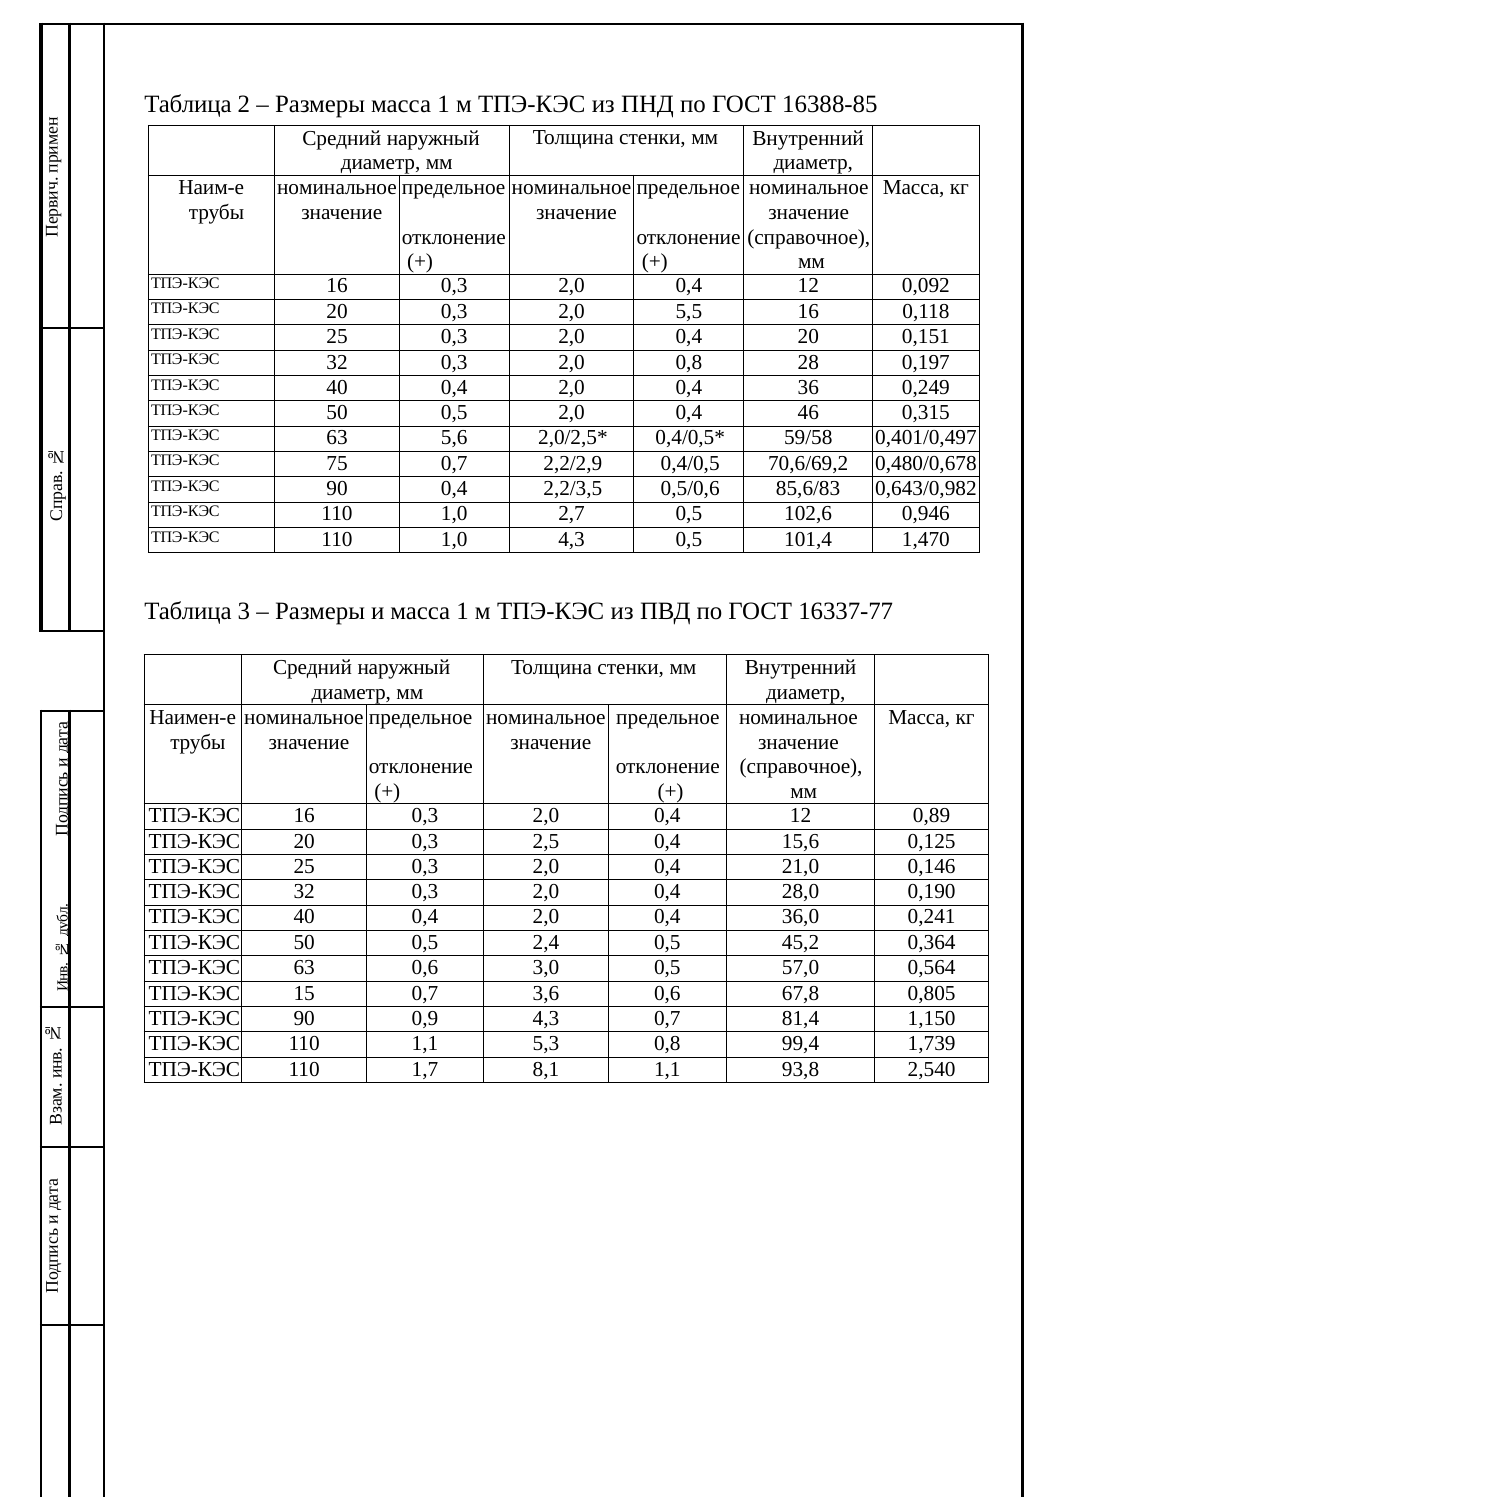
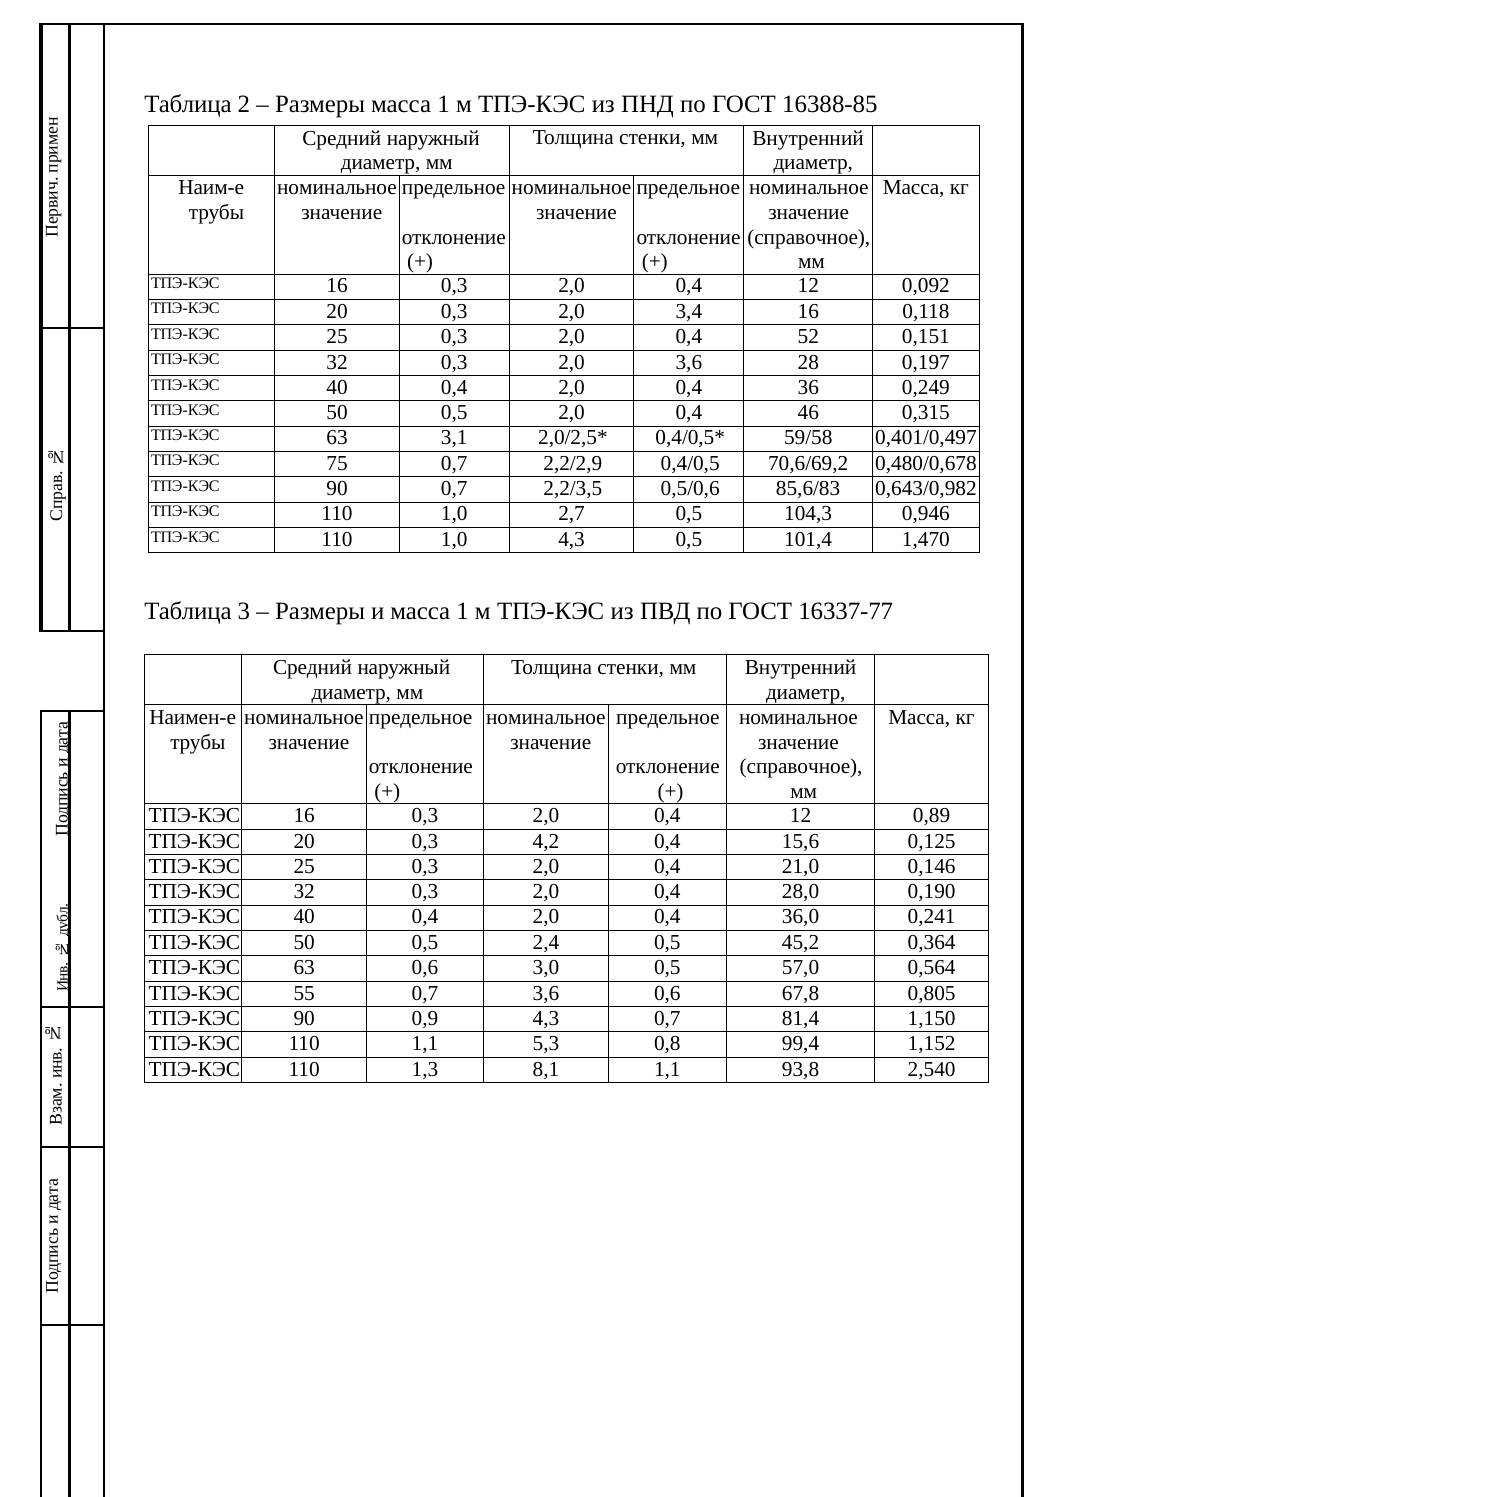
5,5: 5,5 -> 3,4
0,4 20: 20 -> 52
2,0 0,8: 0,8 -> 3,6
5,6: 5,6 -> 3,1
90 0,4: 0,4 -> 0,7
102,6: 102,6 -> 104,3
2,5: 2,5 -> 4,2
15: 15 -> 55
1,739: 1,739 -> 1,152
1,7: 1,7 -> 1,3
